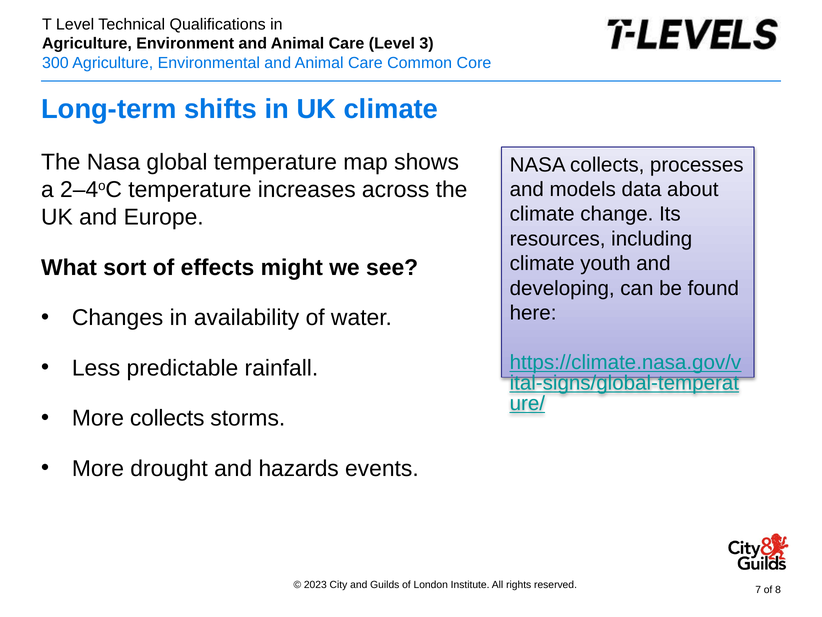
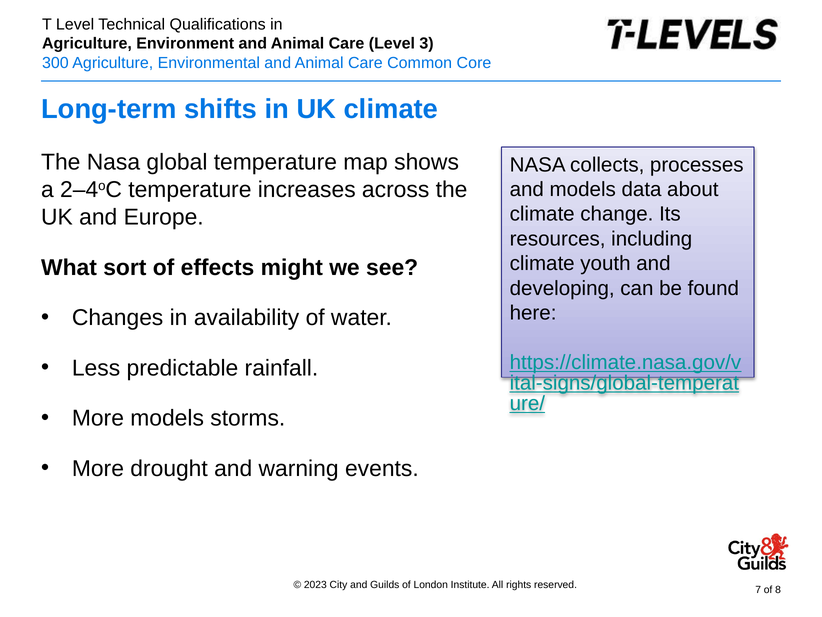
More collects: collects -> models
hazards: hazards -> warning
